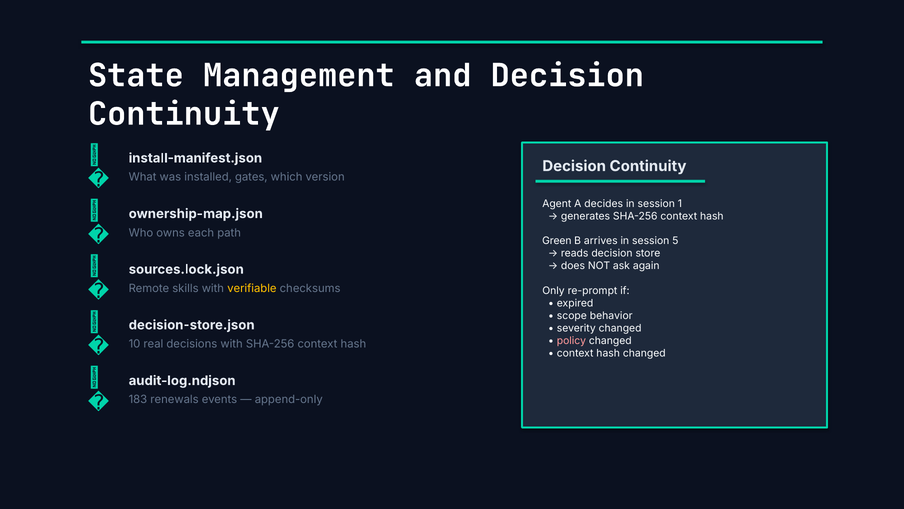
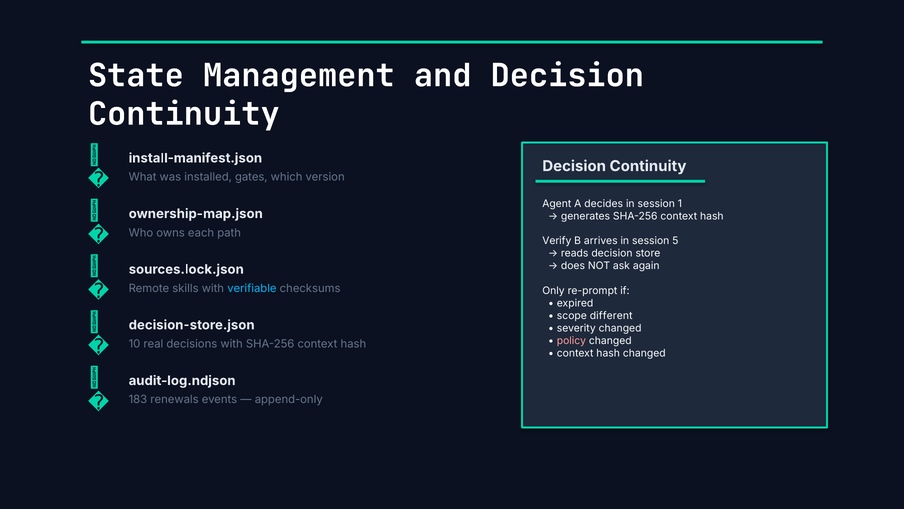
Green: Green -> Verify
verifiable colour: yellow -> light blue
behavior: behavior -> different
